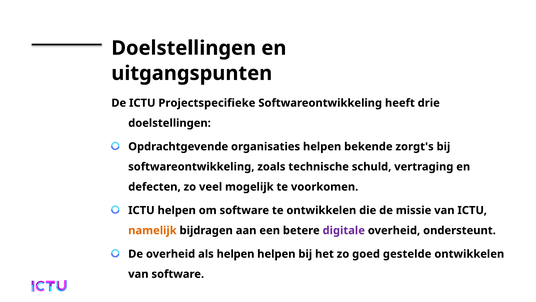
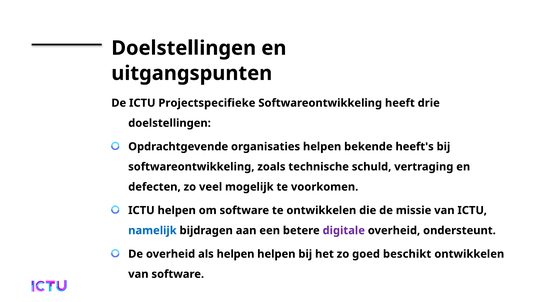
zorgt's: zorgt's -> heeft's
namelijk colour: orange -> blue
gestelde: gestelde -> beschikt
